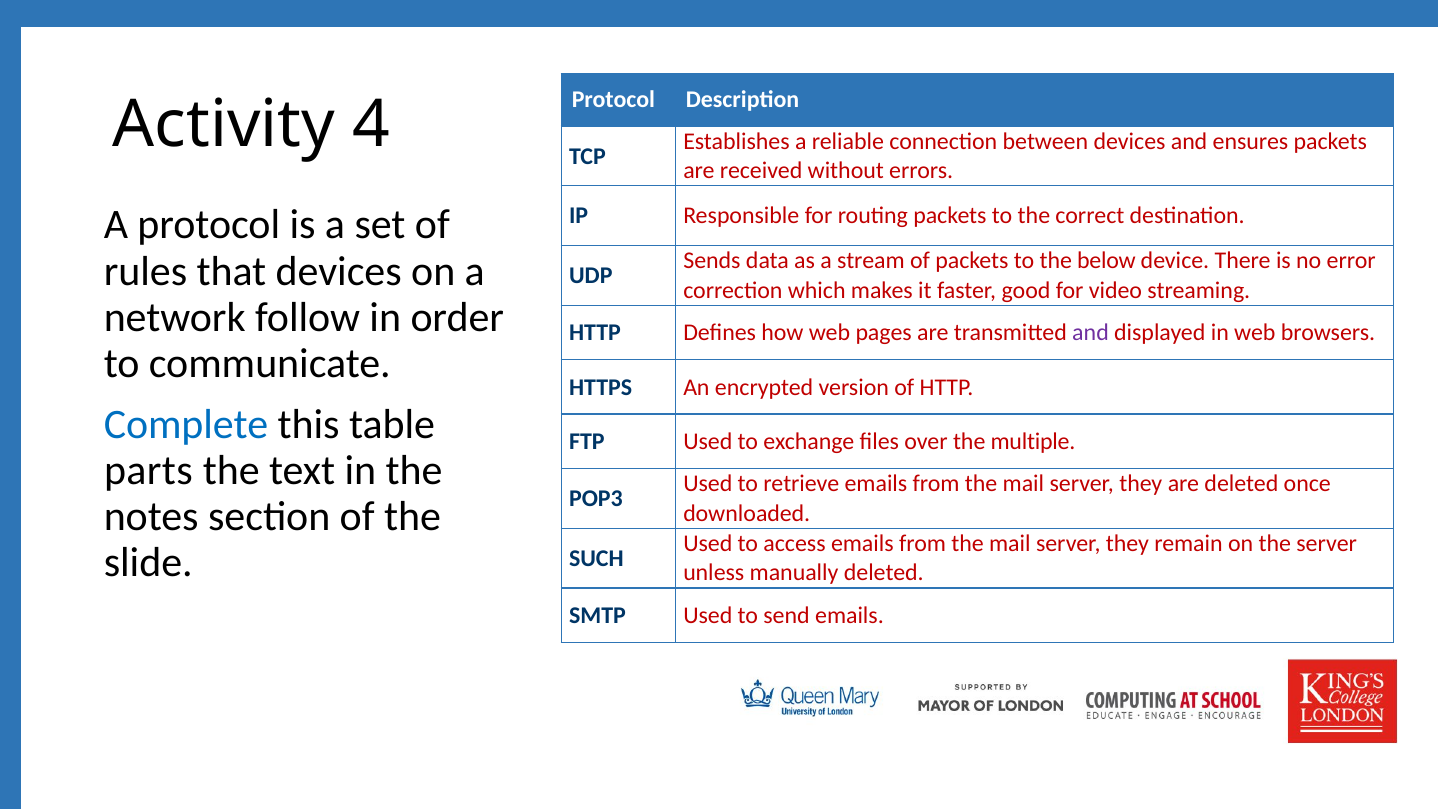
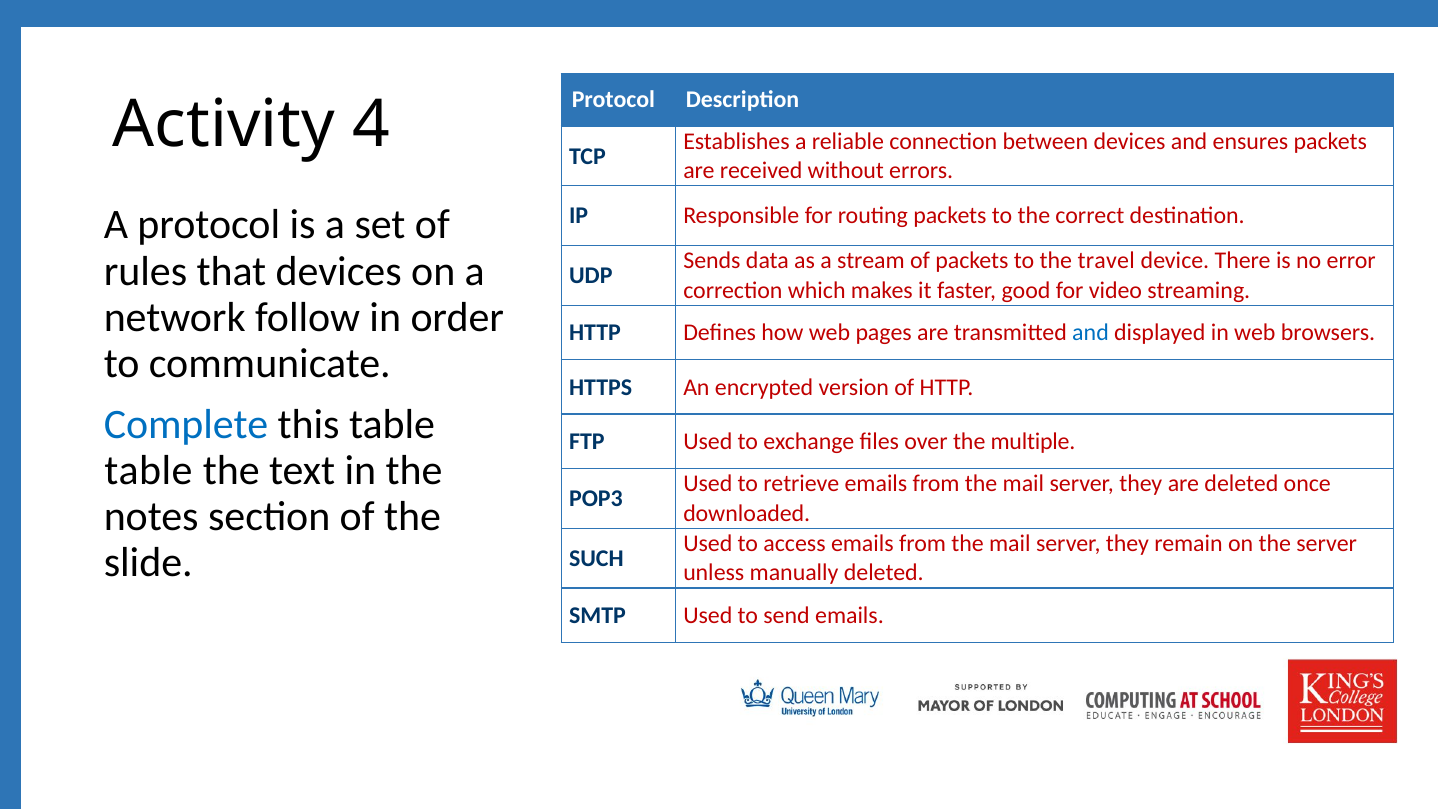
below: below -> travel
and at (1091, 333) colour: purple -> blue
parts at (148, 471): parts -> table
